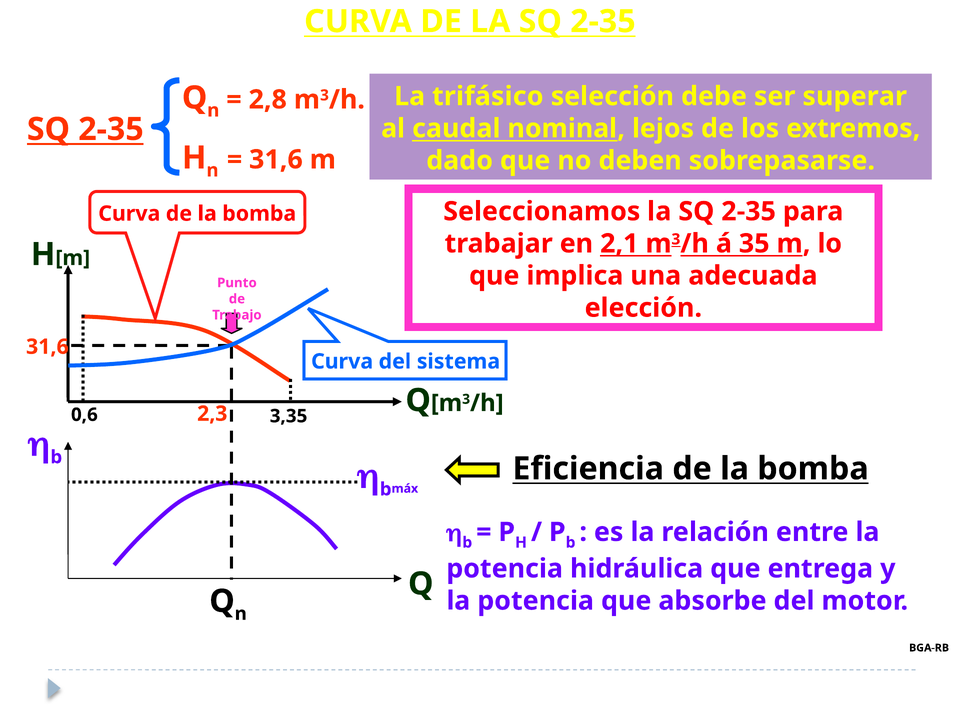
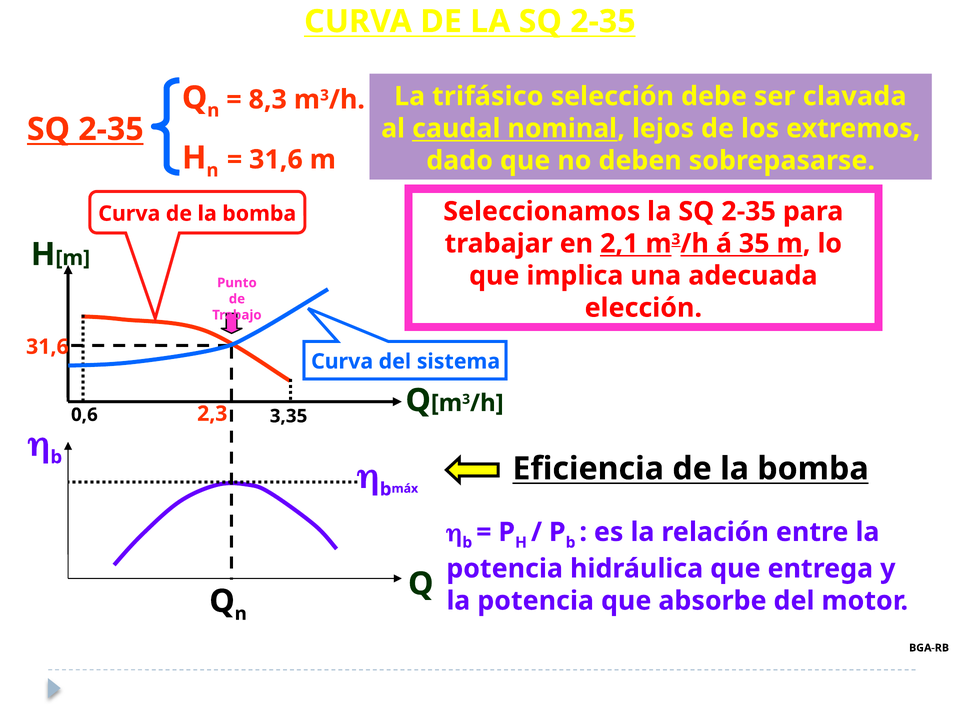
superar: superar -> clavada
2,8: 2,8 -> 8,3
